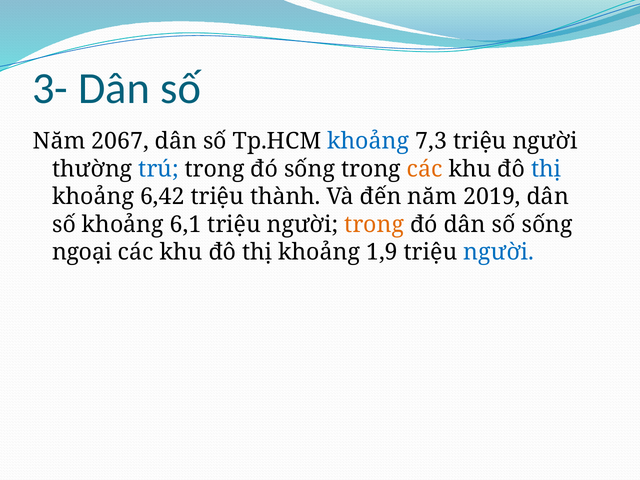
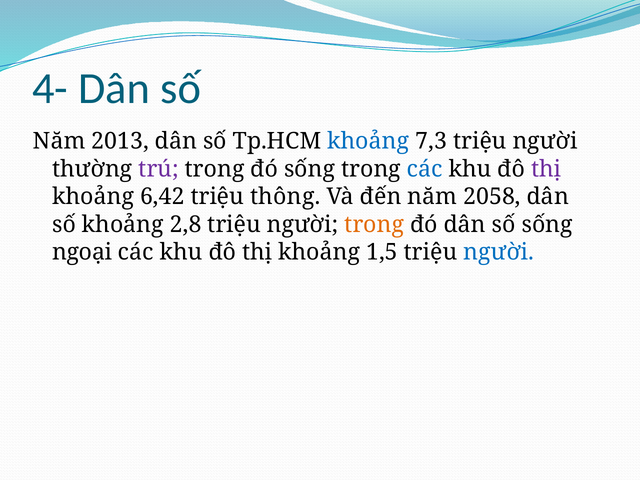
3-: 3- -> 4-
2067: 2067 -> 2013
trú colour: blue -> purple
các at (425, 169) colour: orange -> blue
thị at (546, 169) colour: blue -> purple
thành: thành -> thông
2019: 2019 -> 2058
6,1: 6,1 -> 2,8
1,9: 1,9 -> 1,5
